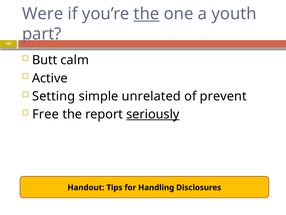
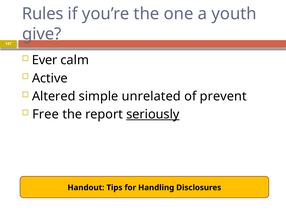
Were: Were -> Rules
the at (146, 14) underline: present -> none
part: part -> give
Butt: Butt -> Ever
Setting: Setting -> Altered
